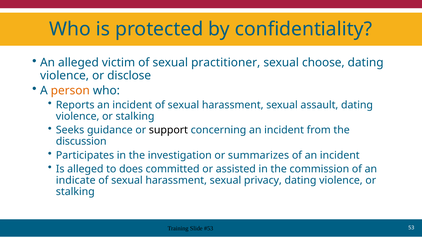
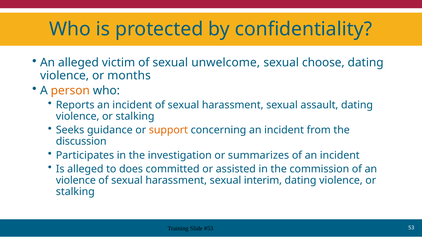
practitioner: practitioner -> unwelcome
disclose: disclose -> months
support colour: black -> orange
indicate at (76, 181): indicate -> violence
privacy: privacy -> interim
